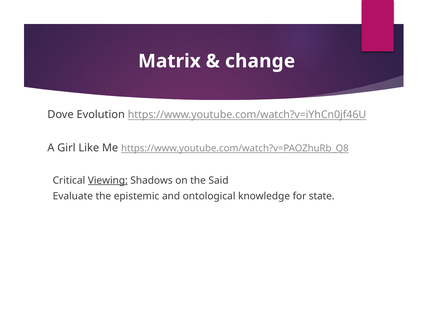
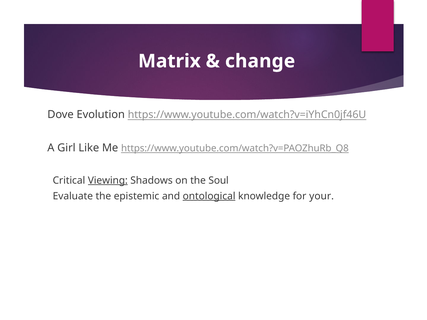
Said: Said -> Soul
ontological underline: none -> present
state: state -> your
